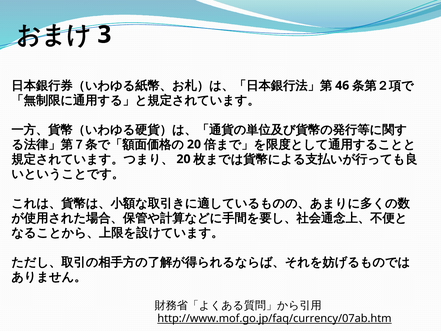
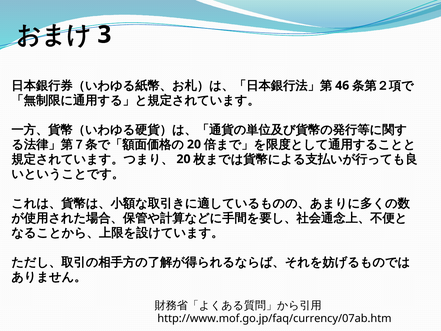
http://www.mof.go.jp/faq/currency/07ab.htm underline: present -> none
